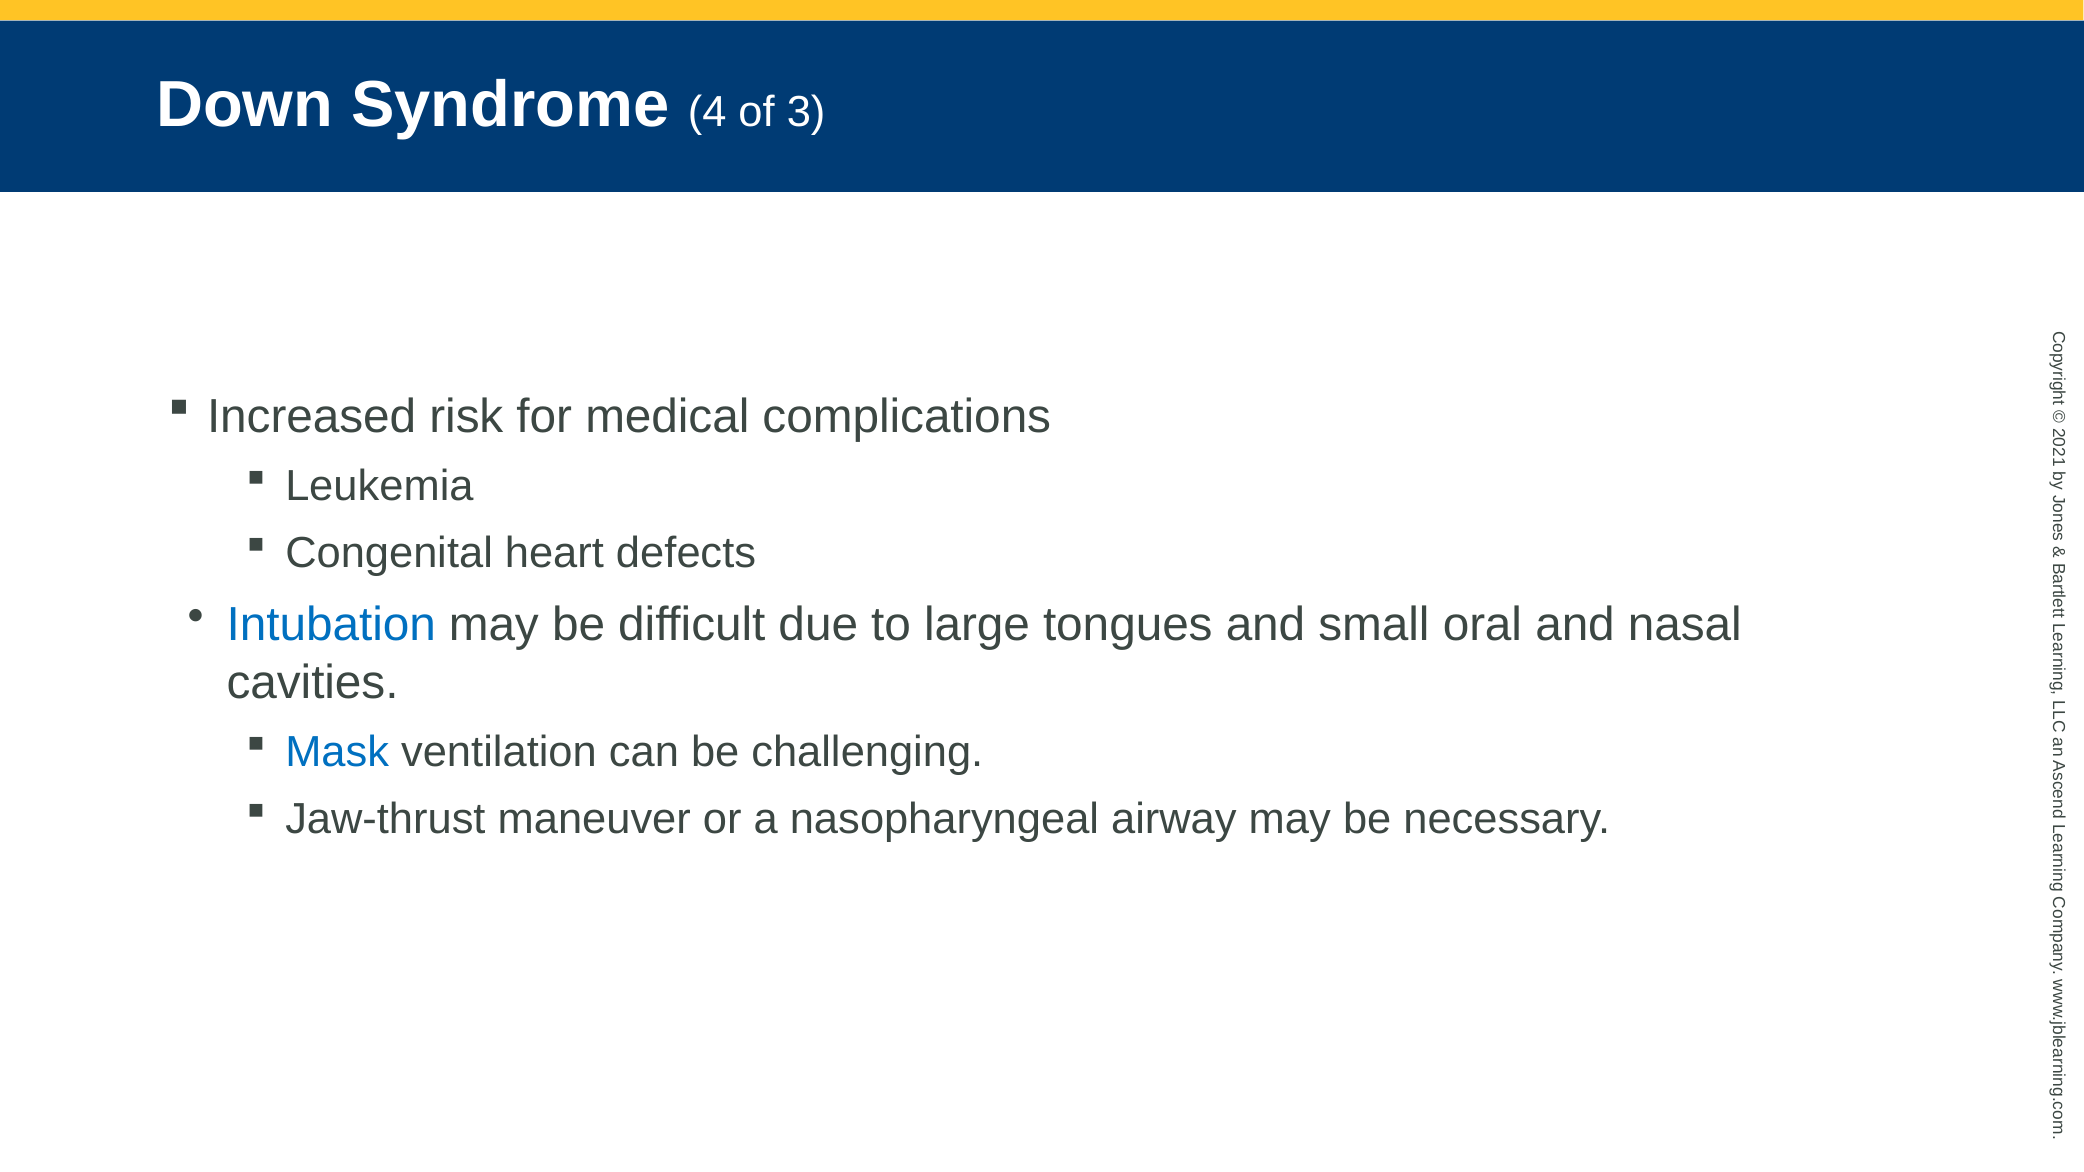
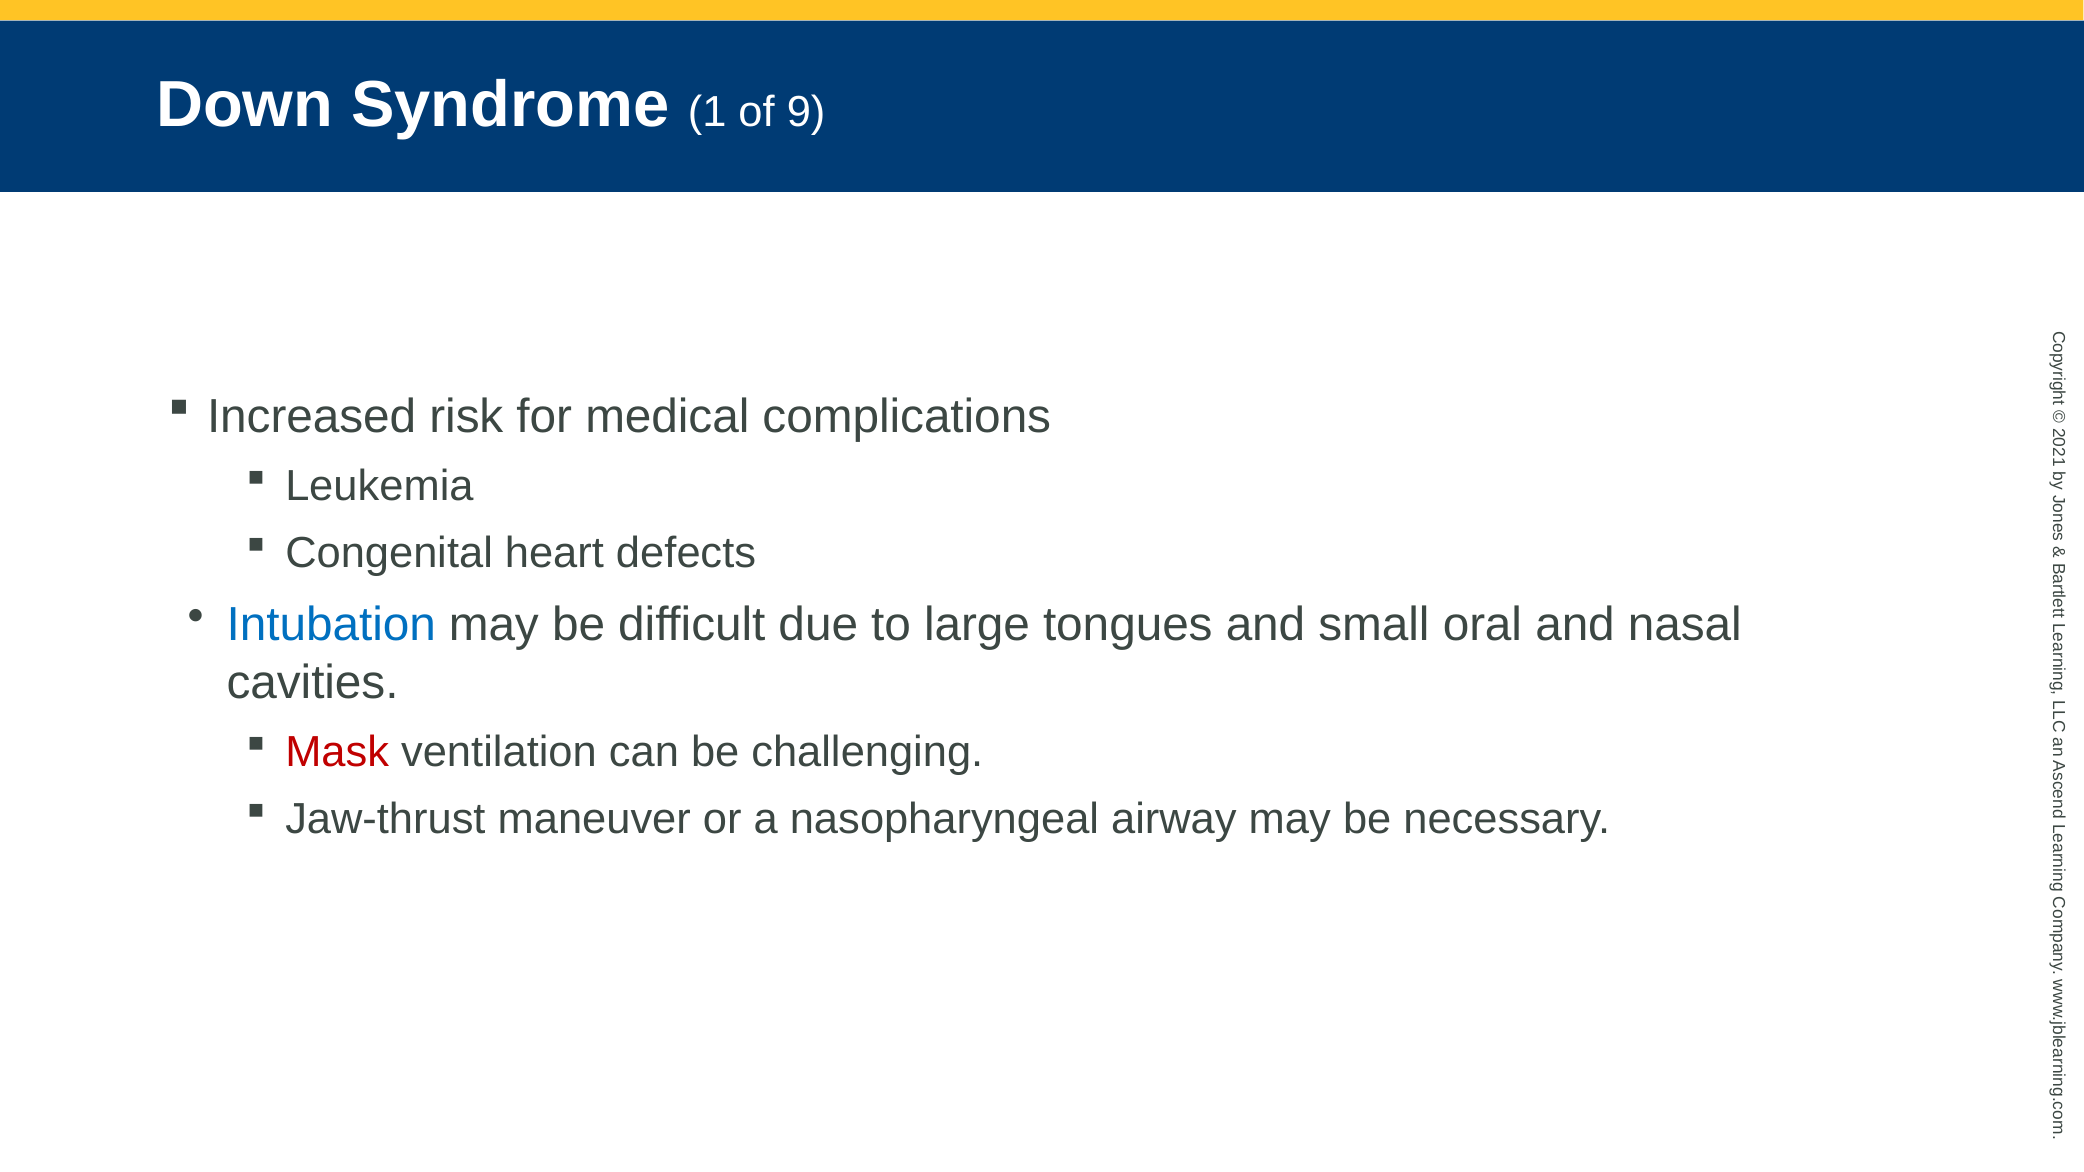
Syndrome 4: 4 -> 1
3: 3 -> 9
Mask colour: blue -> red
